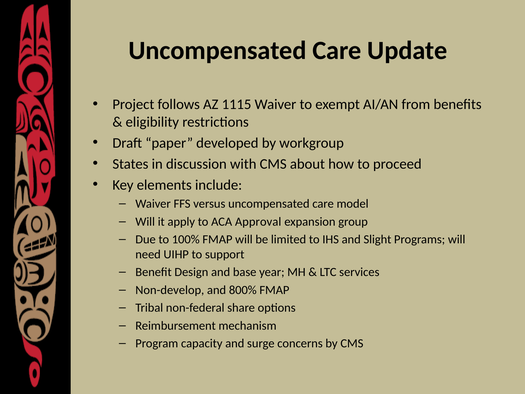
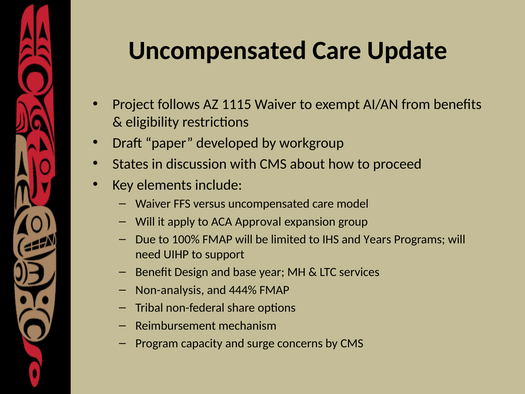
Slight: Slight -> Years
Non-develop: Non-develop -> Non-analysis
800%: 800% -> 444%
